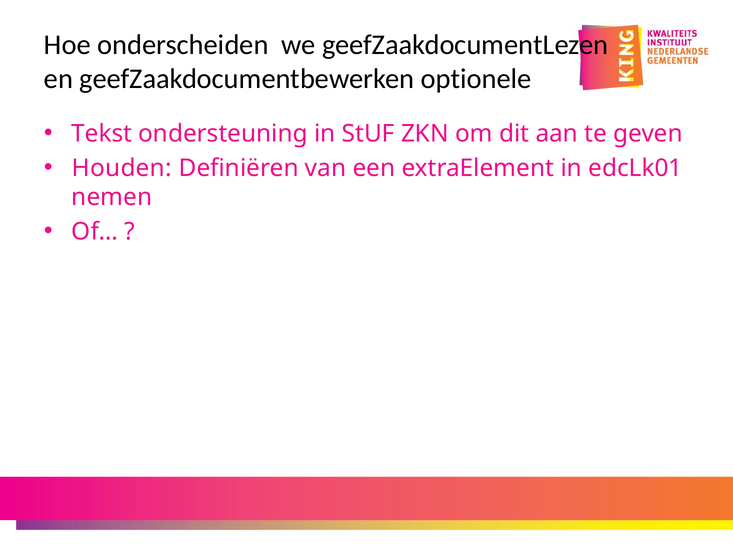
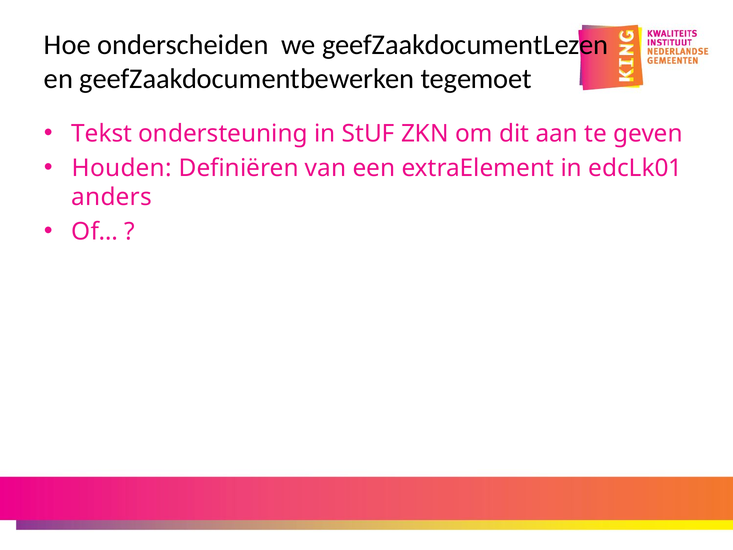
optionele: optionele -> tegemoet
nemen: nemen -> anders
